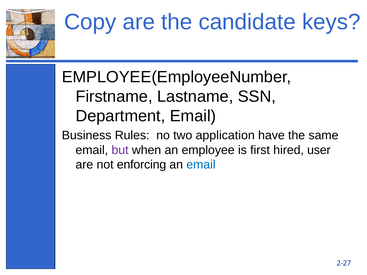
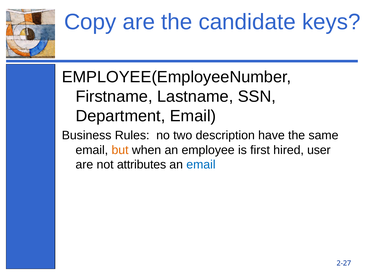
application: application -> description
but colour: purple -> orange
enforcing: enforcing -> attributes
